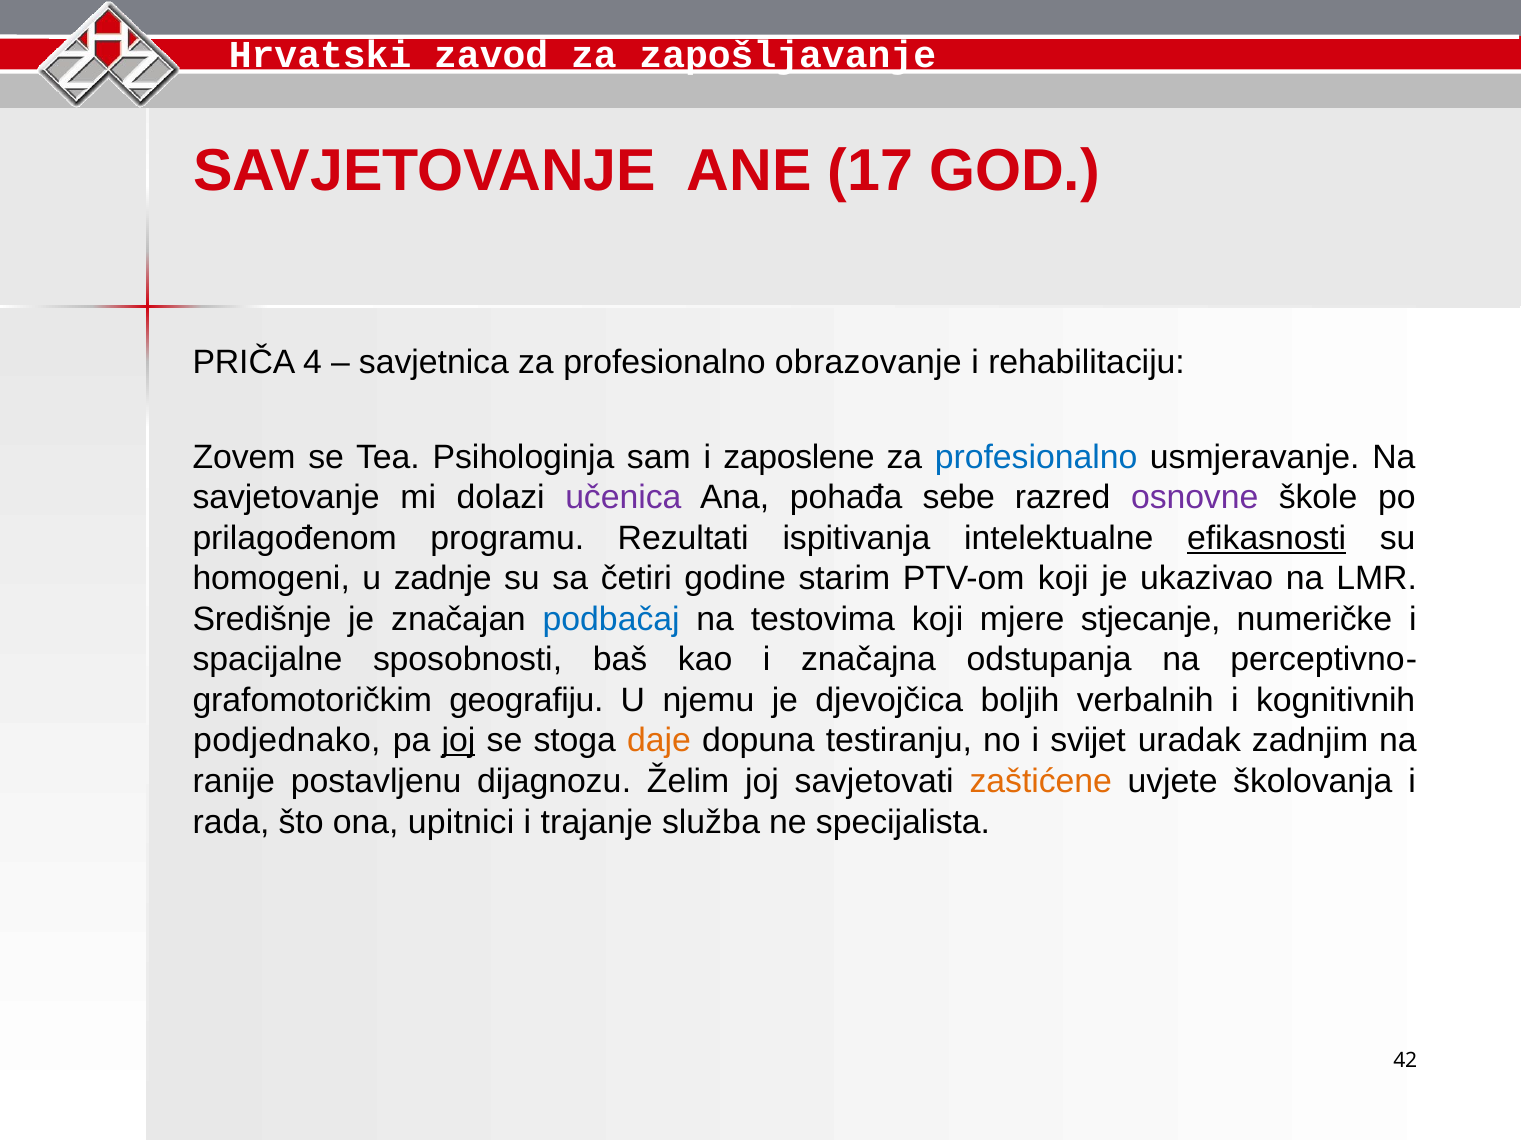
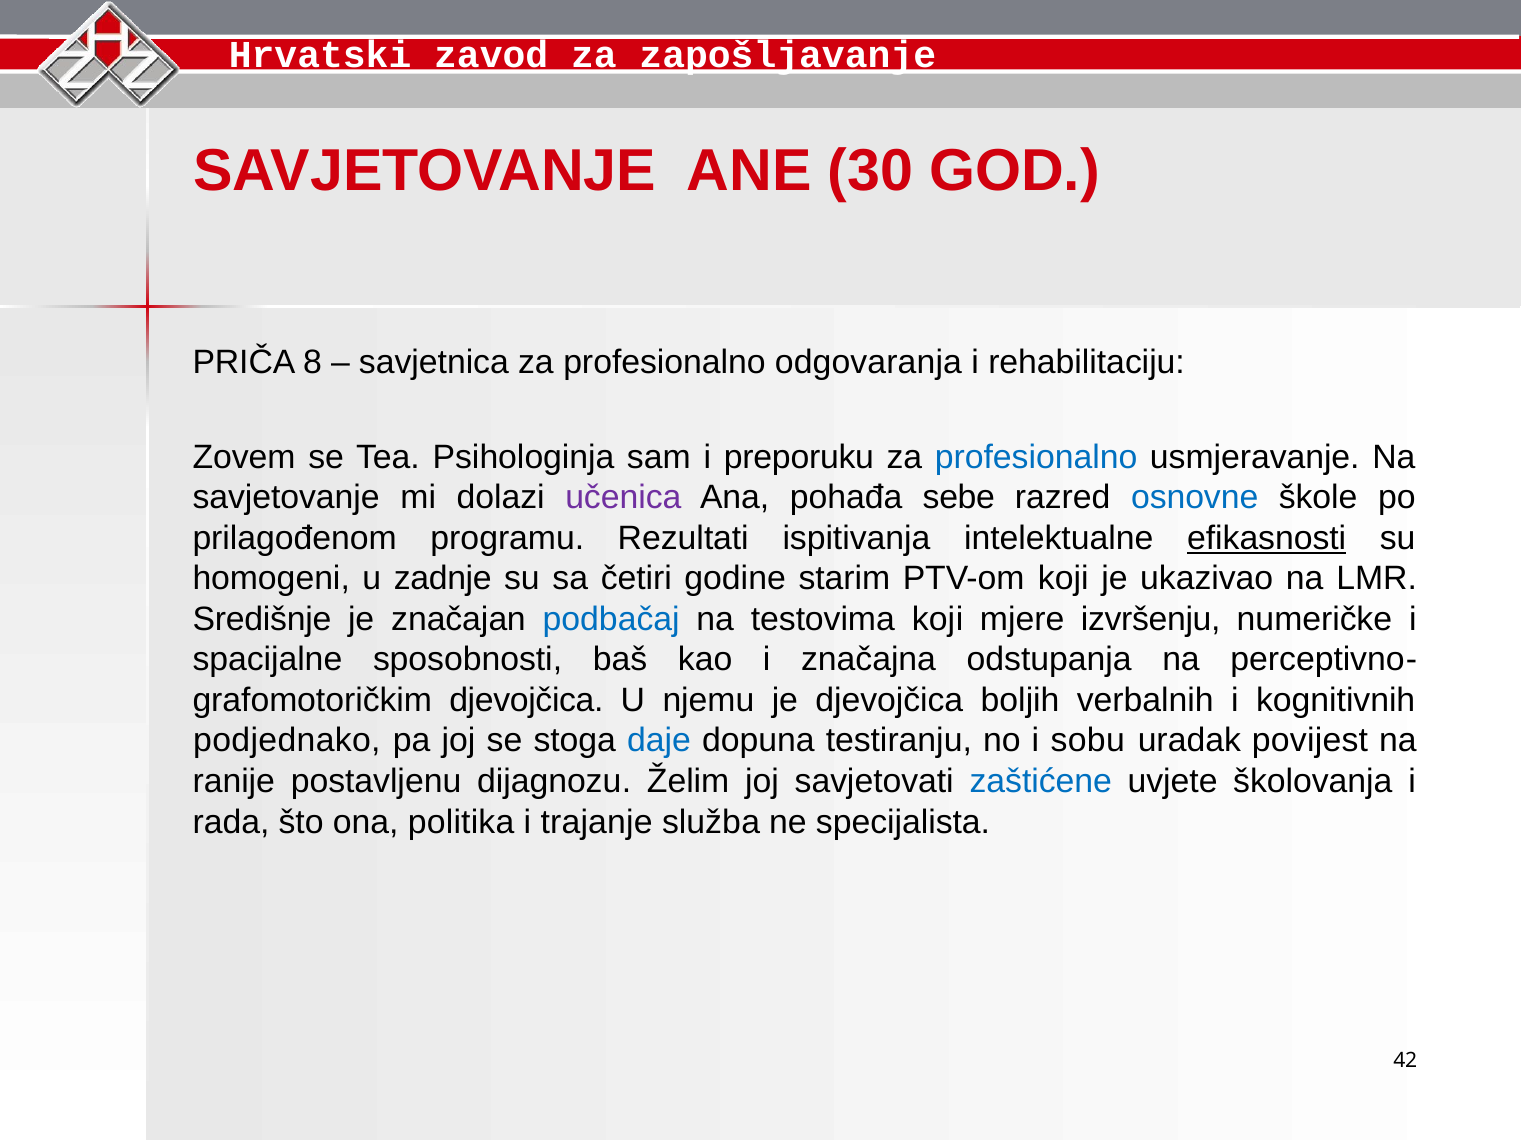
17: 17 -> 30
4: 4 -> 8
obrazovanje: obrazovanje -> odgovaranja
zaposlene: zaposlene -> preporuku
osnovne colour: purple -> blue
stjecanje: stjecanje -> izvršenju
geografiju at (526, 701): geografiju -> djevojčica
joj at (459, 741) underline: present -> none
daje colour: orange -> blue
svijet: svijet -> sobu
zadnjim: zadnjim -> povijest
zaštićene colour: orange -> blue
upitnici: upitnici -> politika
